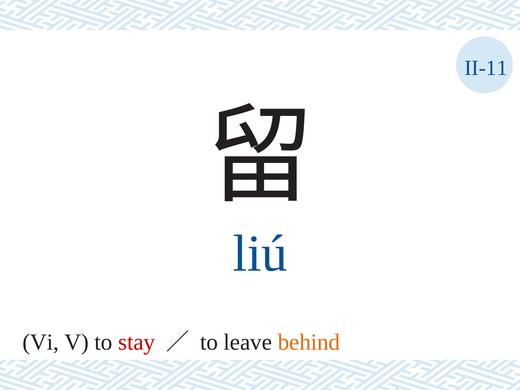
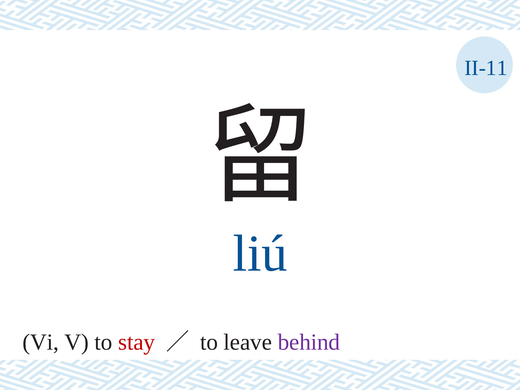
behind colour: orange -> purple
